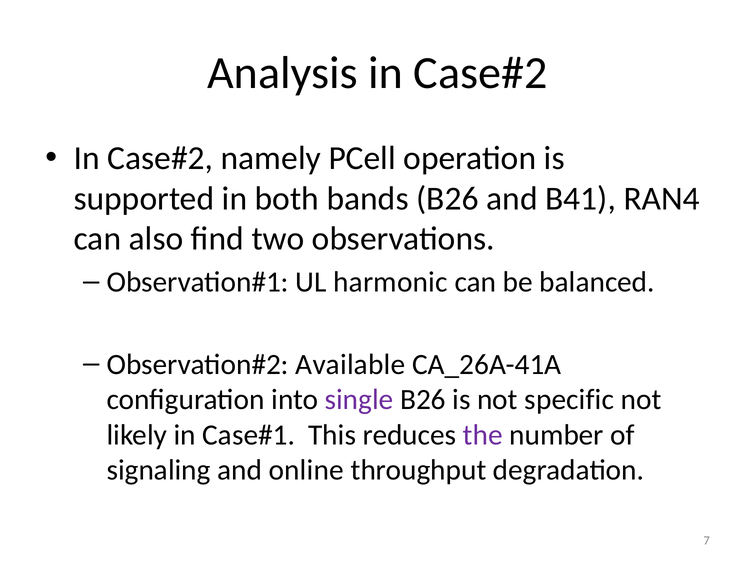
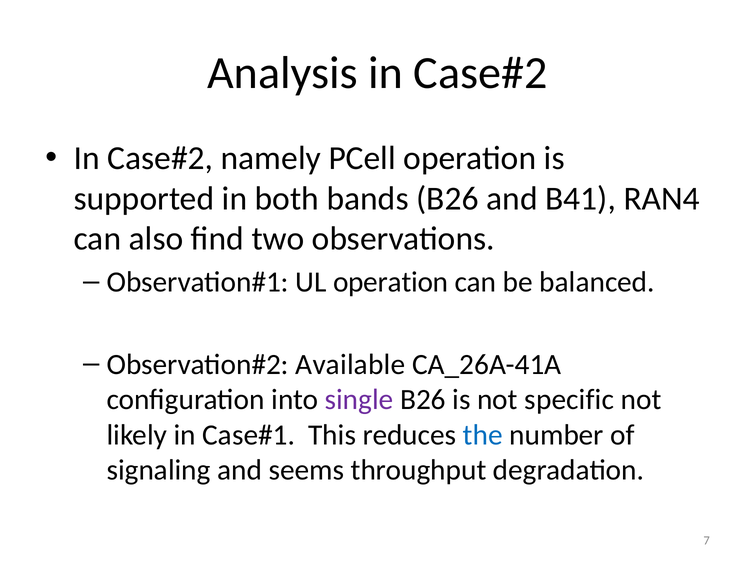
UL harmonic: harmonic -> operation
the colour: purple -> blue
online: online -> seems
